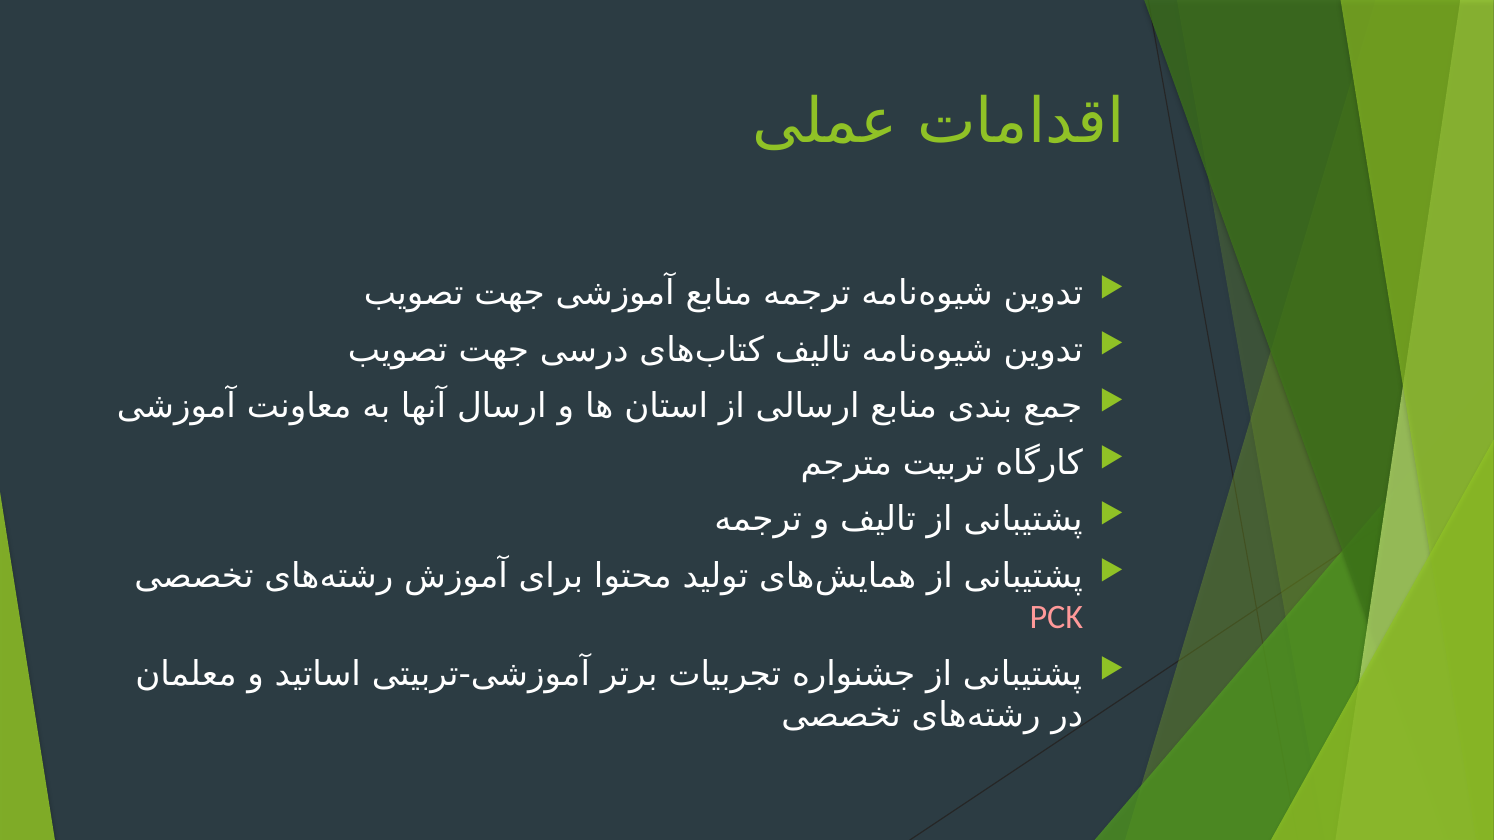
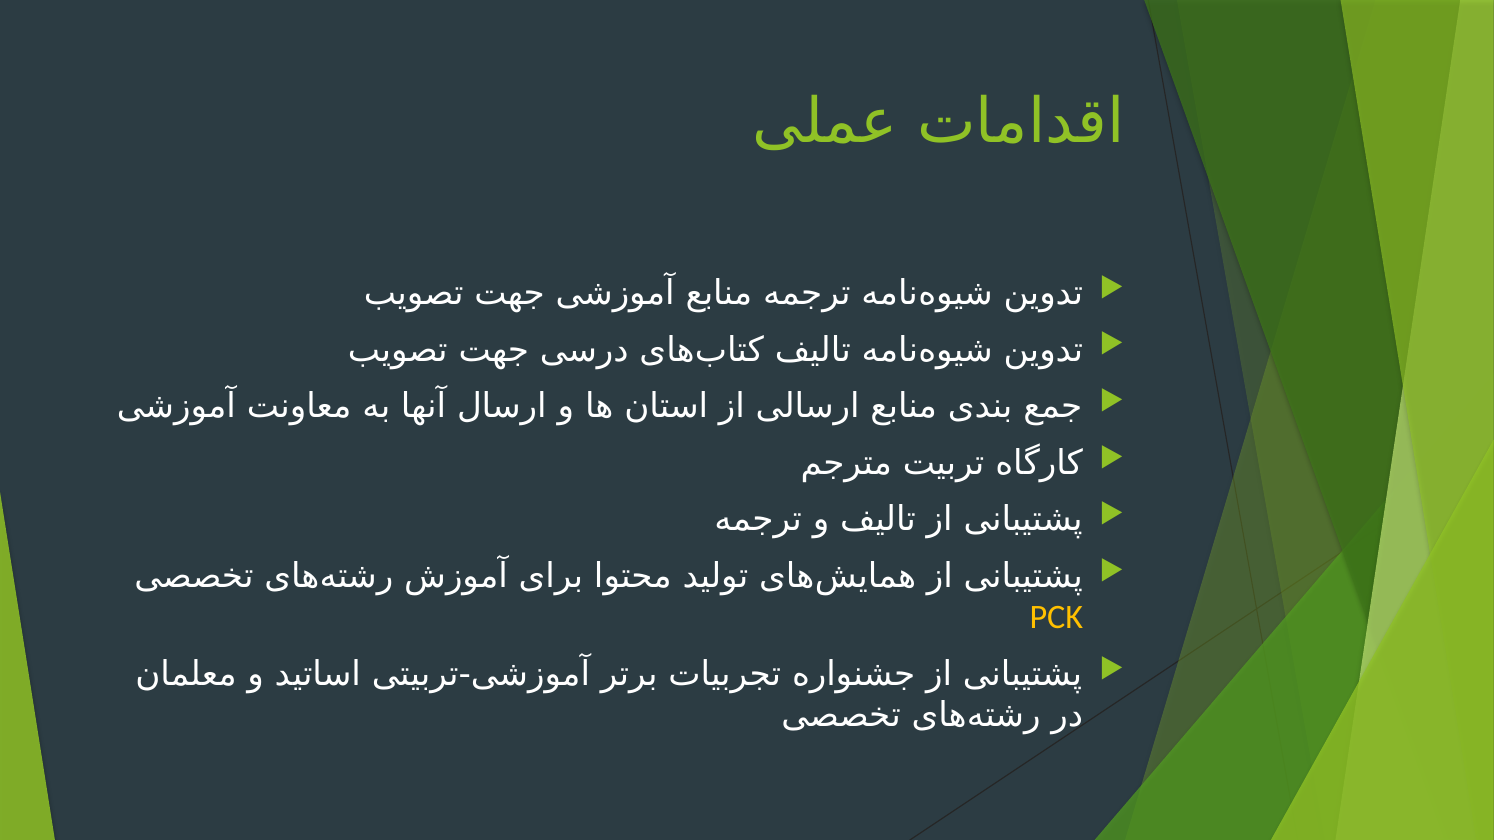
PCK colour: pink -> yellow
